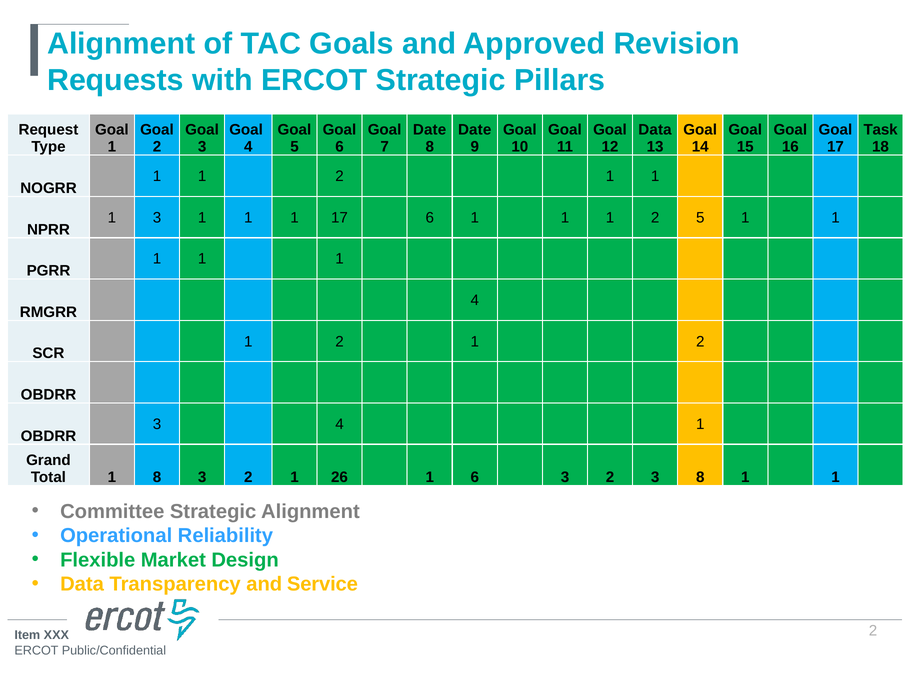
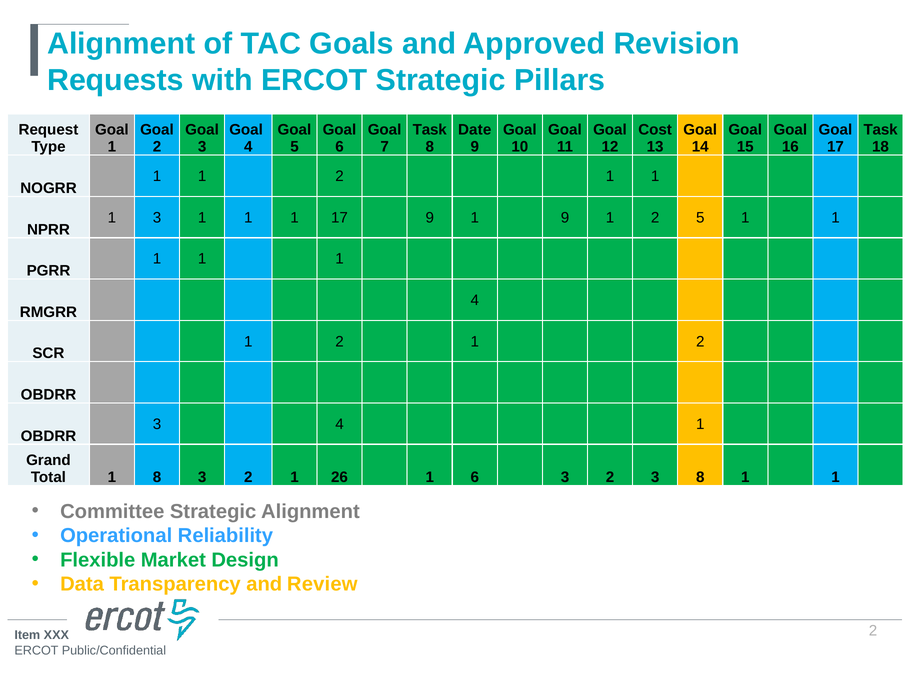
Date at (430, 130): Date -> Task
Data at (655, 130): Data -> Cost
17 6: 6 -> 9
1 at (565, 218): 1 -> 9
Service: Service -> Review
